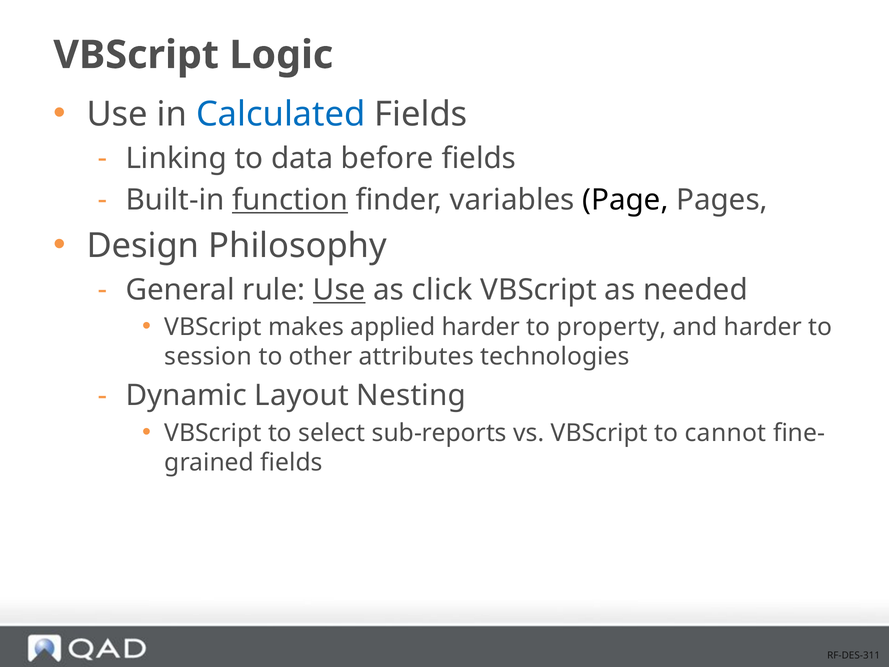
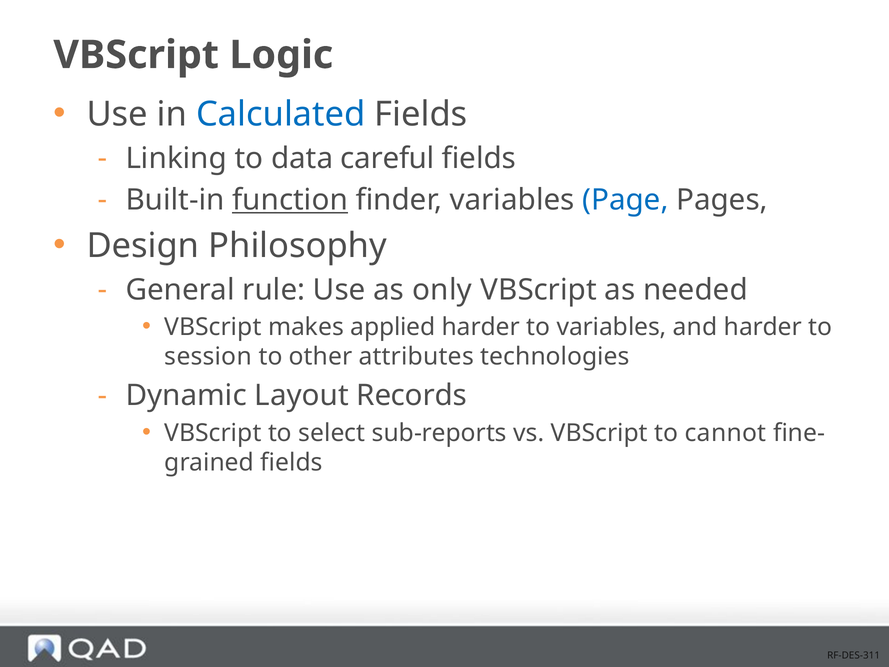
before: before -> careful
Page colour: black -> blue
Use at (339, 290) underline: present -> none
click: click -> only
to property: property -> variables
Nesting: Nesting -> Records
